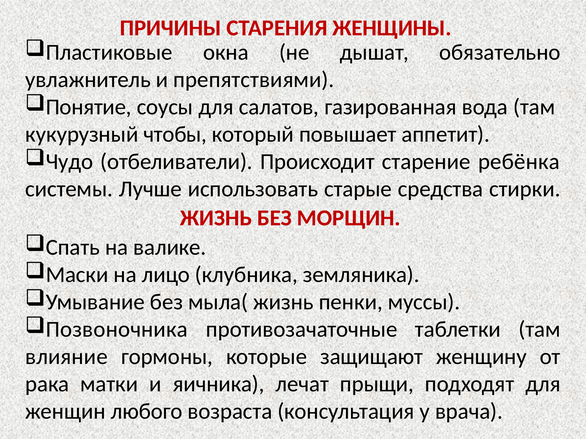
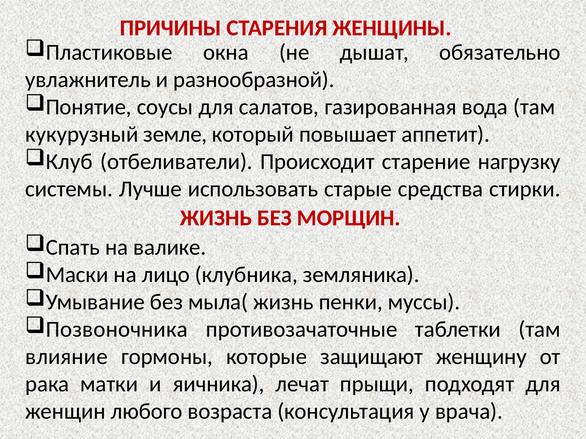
препятствиями: препятствиями -> разнообразной
чтобы: чтобы -> земле
Чудо: Чудо -> Клуб
ребёнка: ребёнка -> нагрузку
